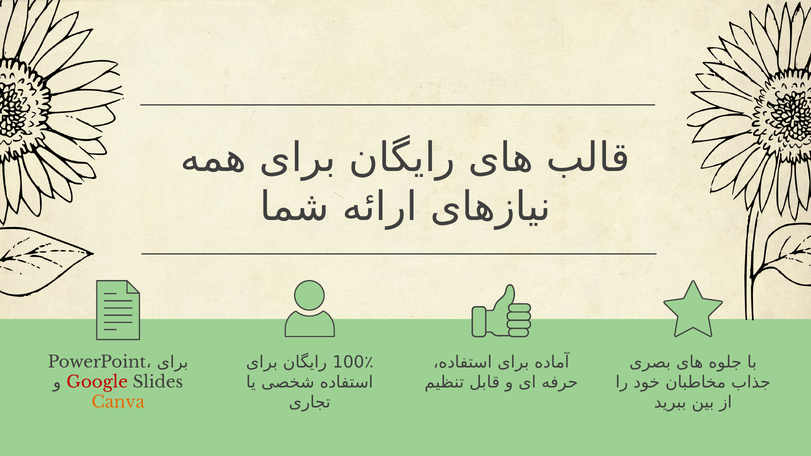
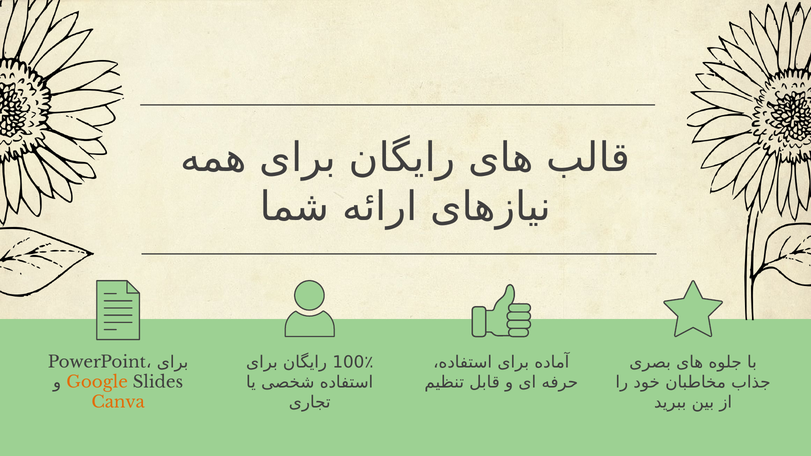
Google colour: red -> orange
